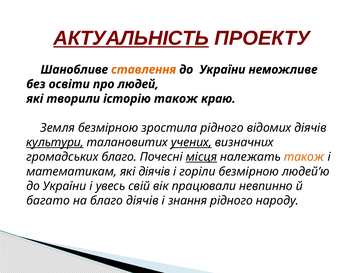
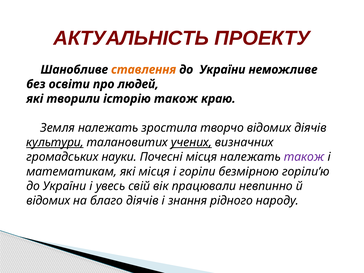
АКТУАЛЬНІСТЬ underline: present -> none
Земля безмірною: безмірною -> належать
зростила рідного: рідного -> творчо
громадських благо: благо -> науки
місця at (201, 157) underline: present -> none
також at (304, 157) colour: orange -> purple
які діячів: діячів -> місця
людей’ю: людей’ю -> горіли’ю
багато at (48, 201): багато -> відомих
